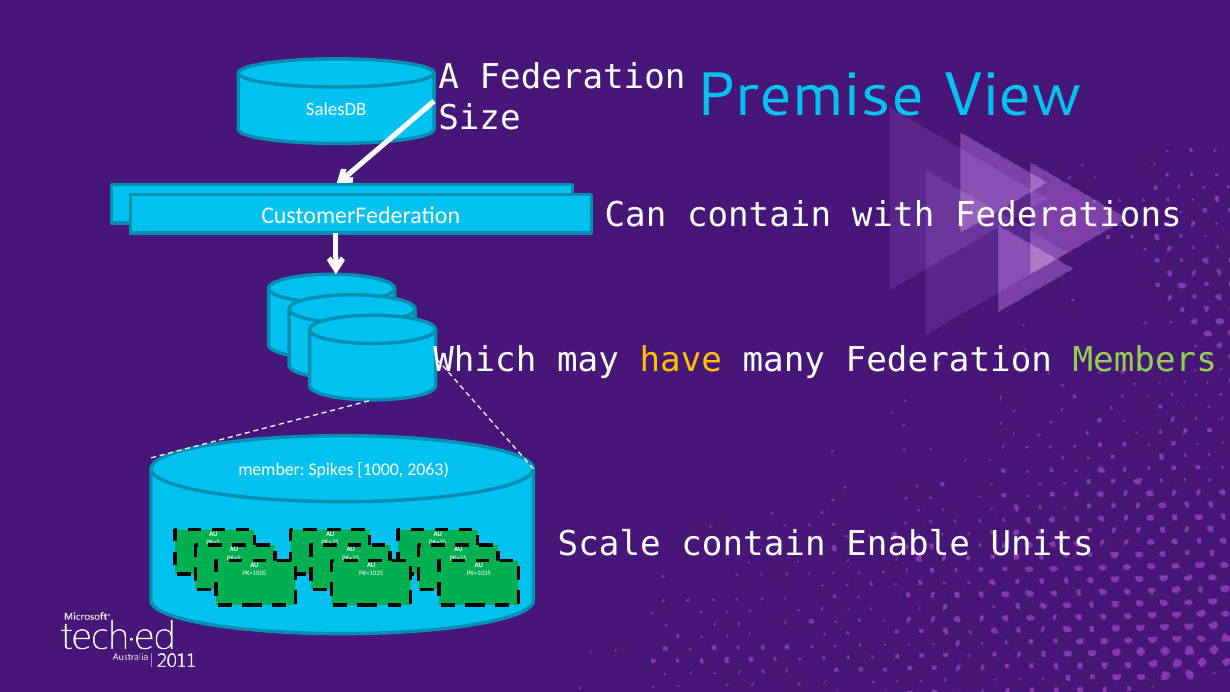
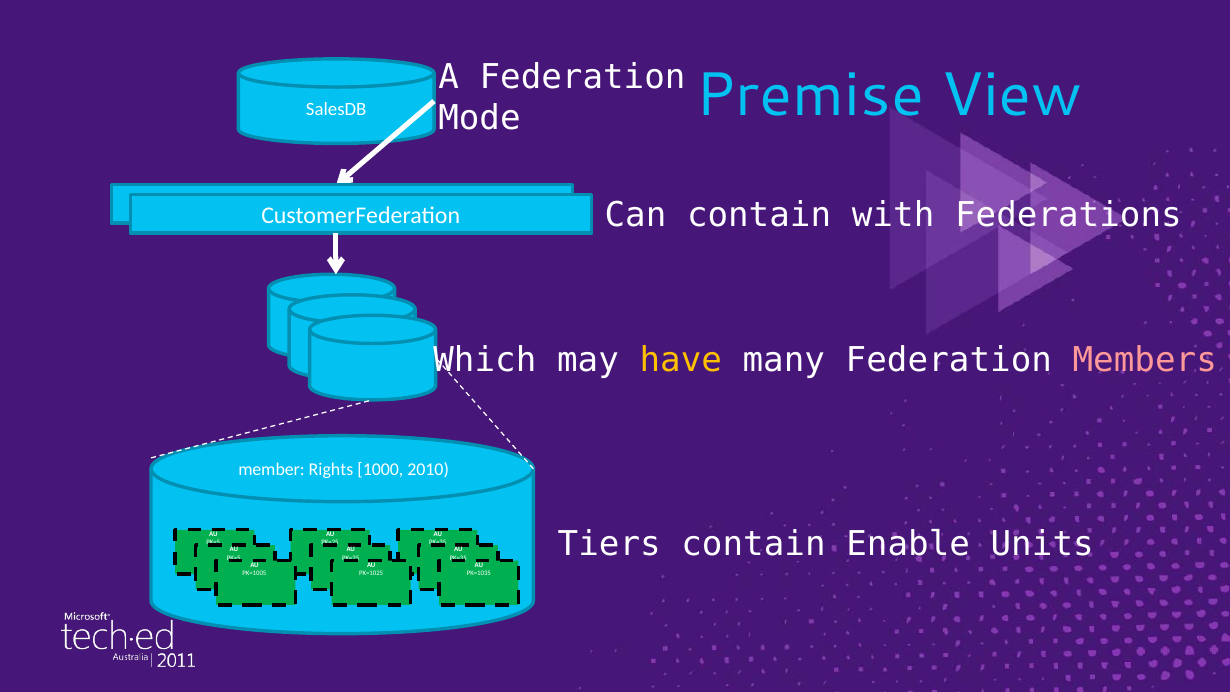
Size: Size -> Mode
Members colour: light green -> pink
Spikes: Spikes -> Rights
2063: 2063 -> 2010
Scale: Scale -> Tiers
